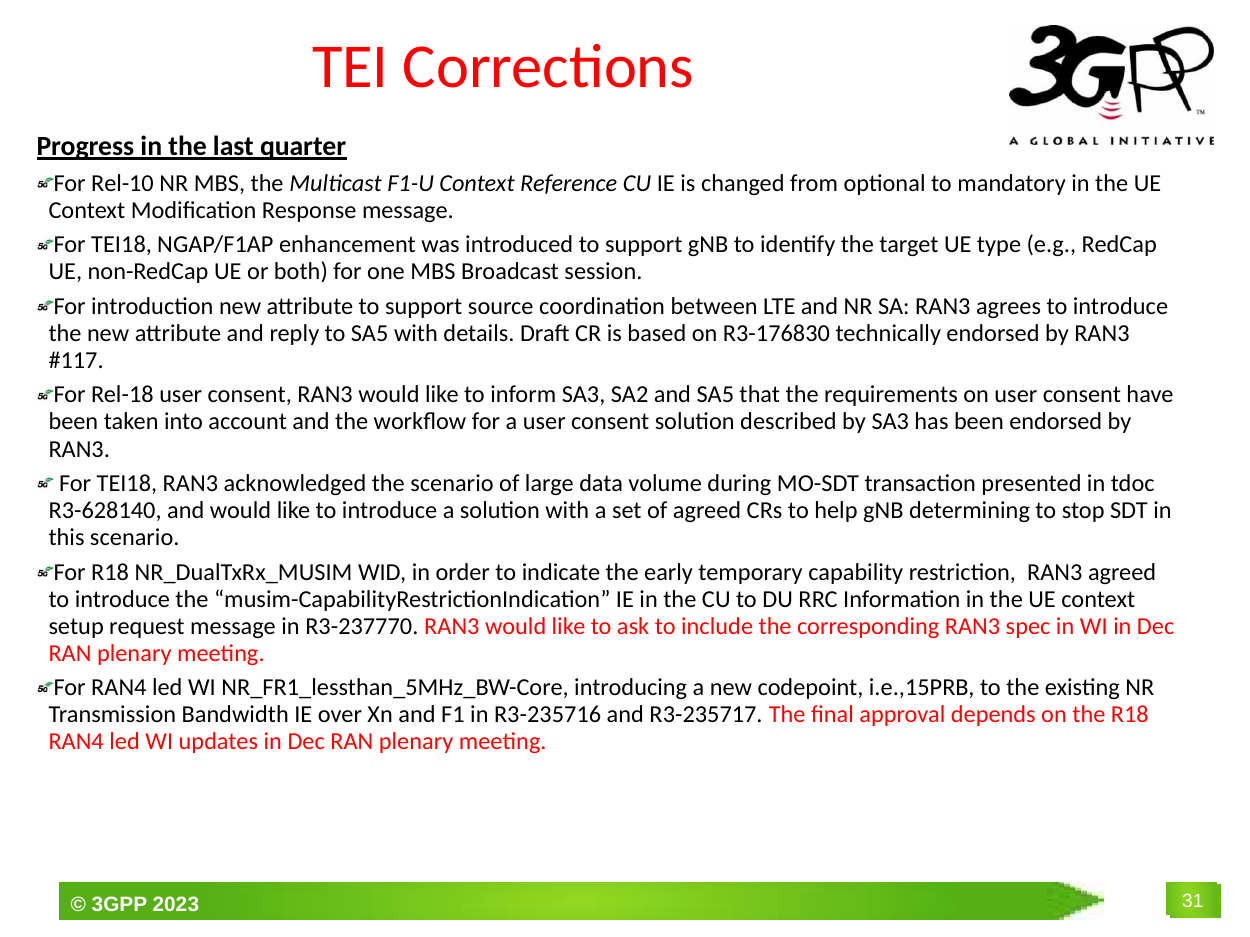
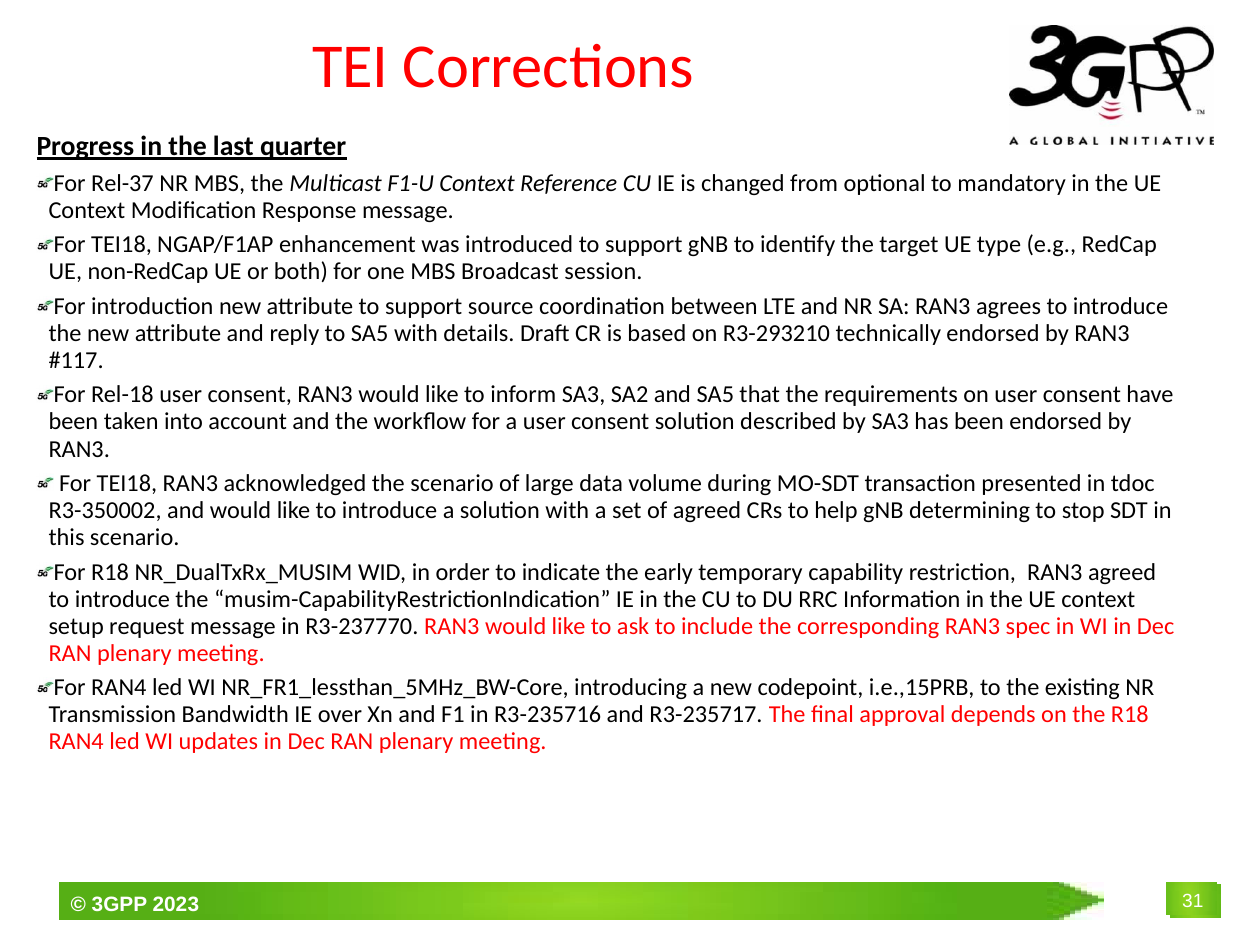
Rel-10: Rel-10 -> Rel-37
R3-176830: R3-176830 -> R3-293210
R3-628140: R3-628140 -> R3-350002
